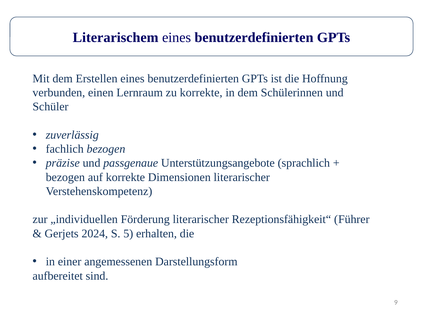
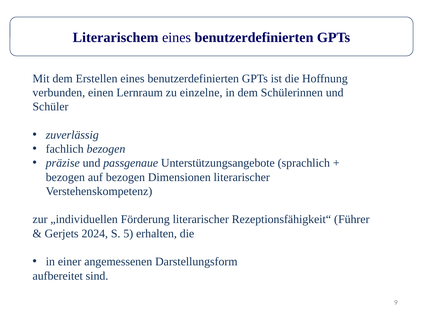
zu korrekte: korrekte -> einzelne
auf korrekte: korrekte -> bezogen
